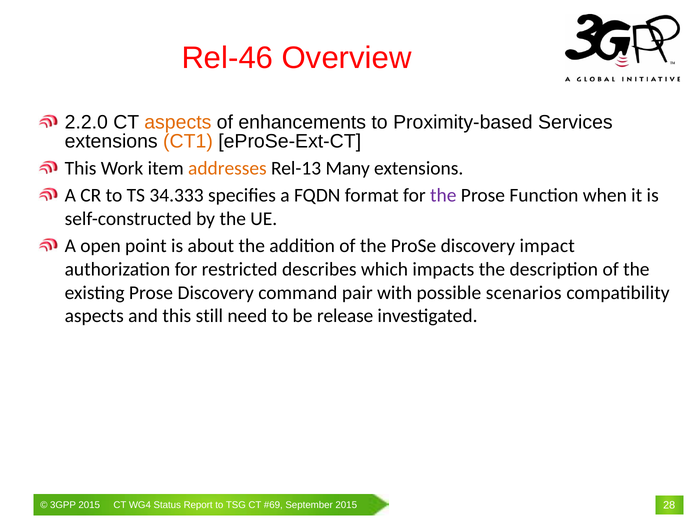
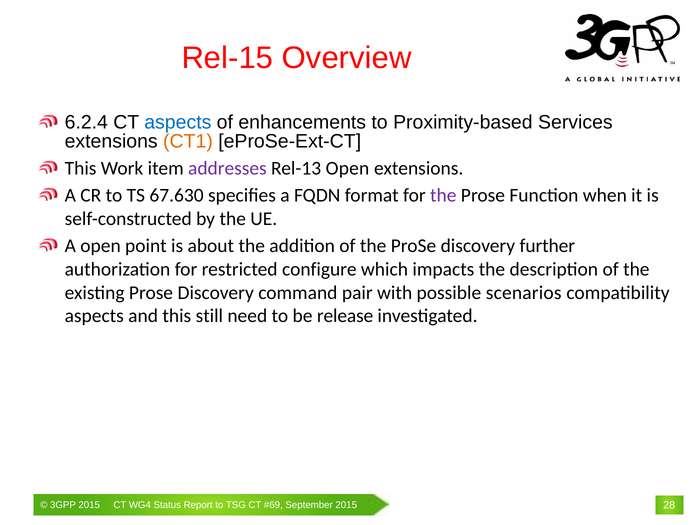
Rel-46: Rel-46 -> Rel-15
2.2.0: 2.2.0 -> 6.2.4
aspects at (178, 122) colour: orange -> blue
addresses colour: orange -> purple
Rel-13 Many: Many -> Open
34.333: 34.333 -> 67.630
impact: impact -> further
describes: describes -> configure
